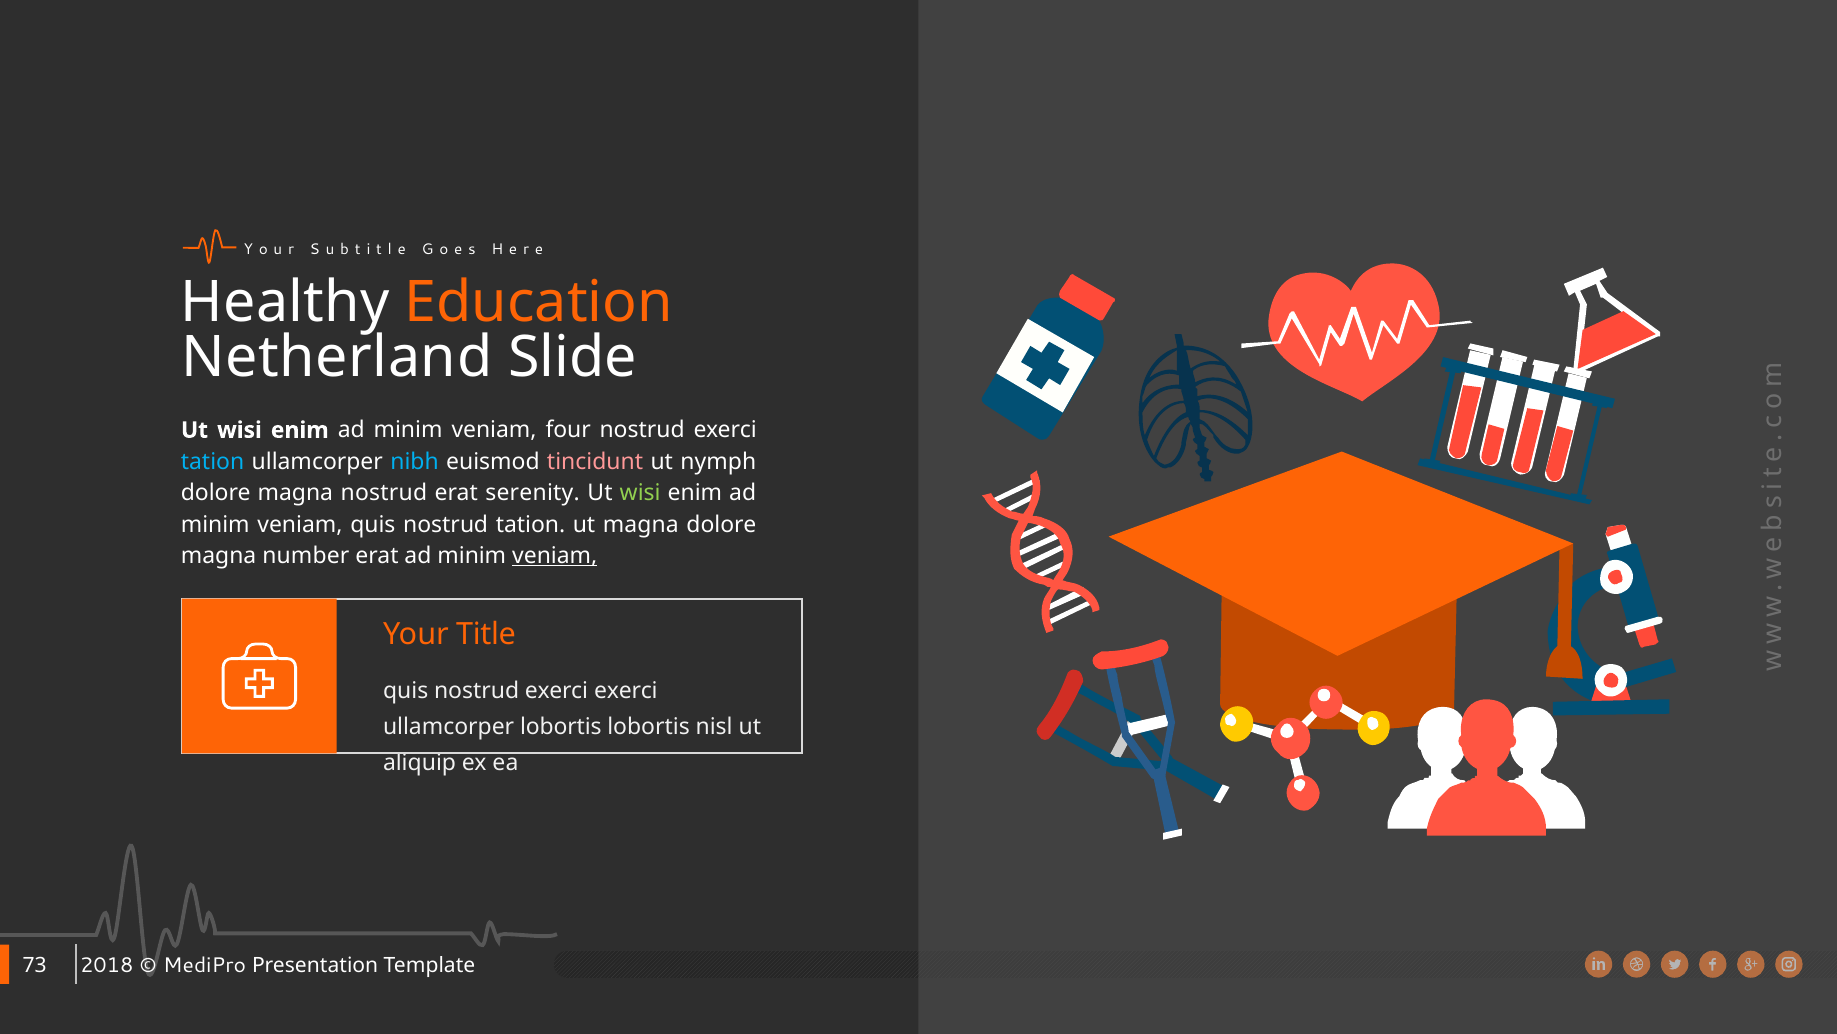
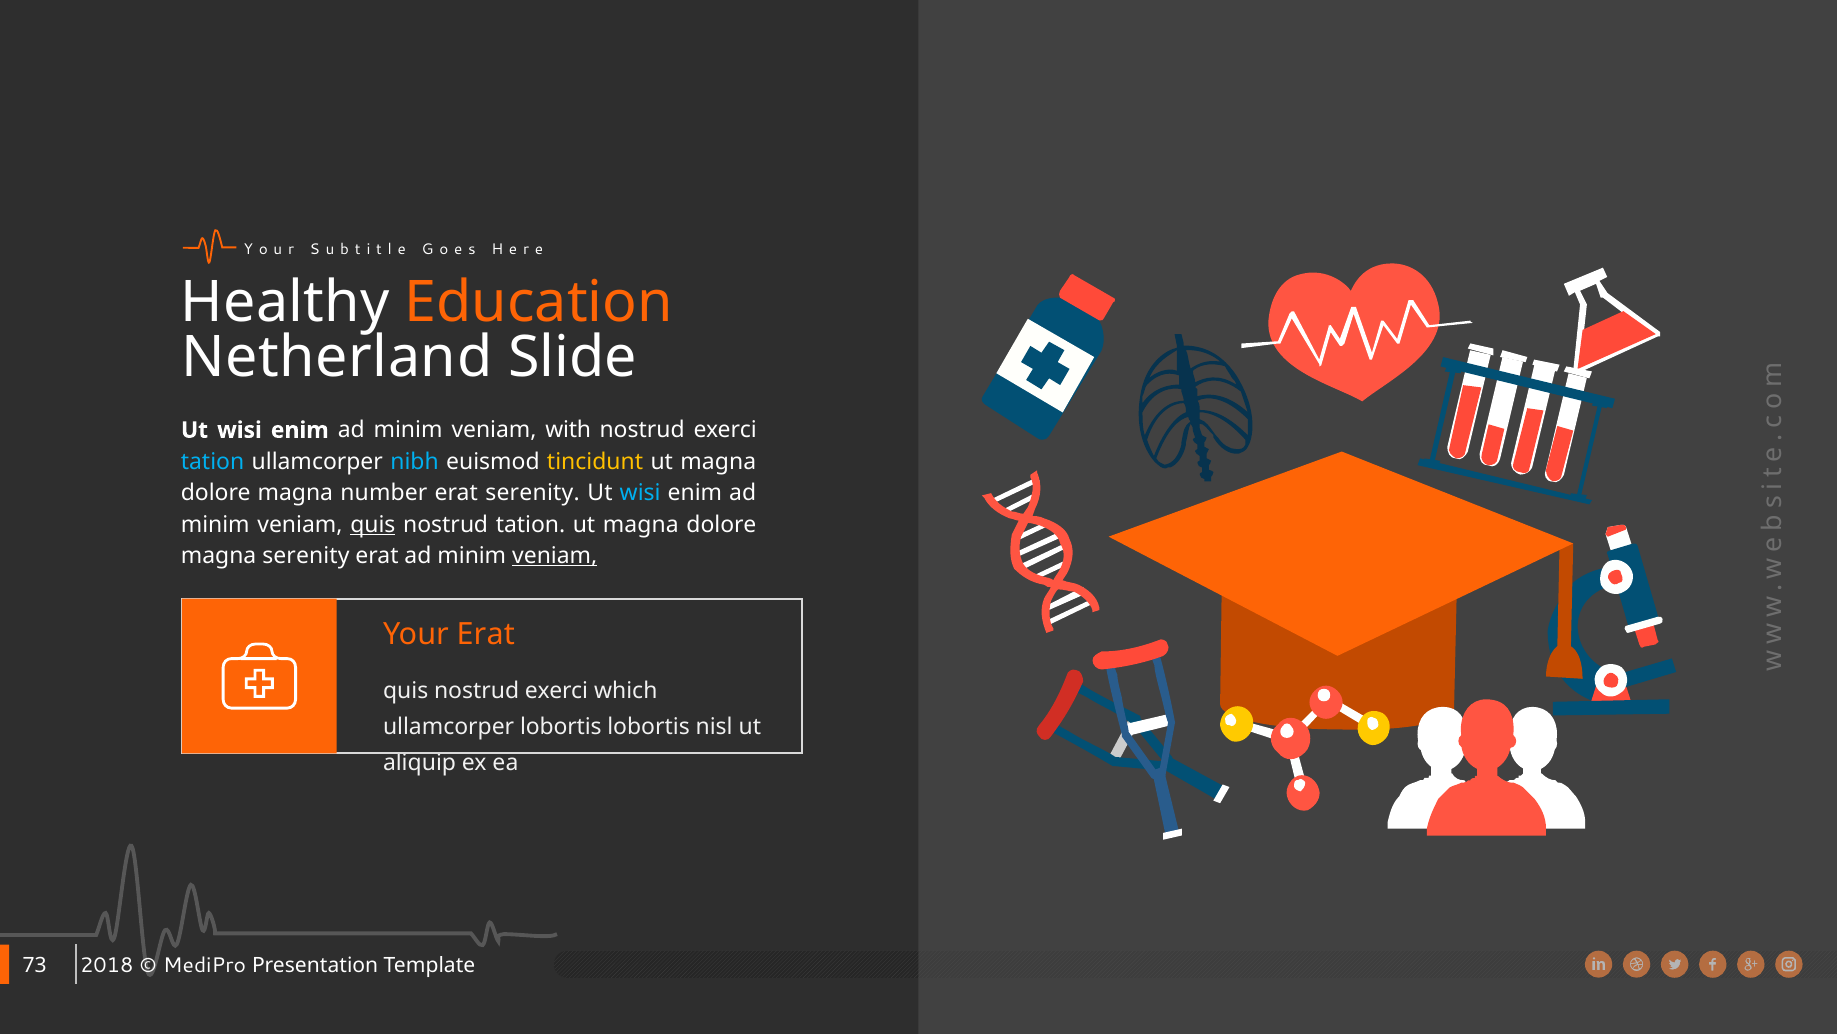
four: four -> with
tincidunt colour: pink -> yellow
nymph at (718, 461): nymph -> magna
magna nostrud: nostrud -> number
wisi at (640, 493) colour: light green -> light blue
quis at (373, 524) underline: none -> present
magna number: number -> serenity
Your Title: Title -> Erat
exerci exerci: exerci -> which
